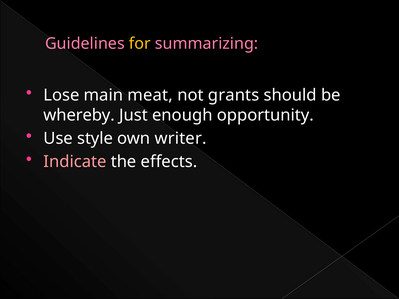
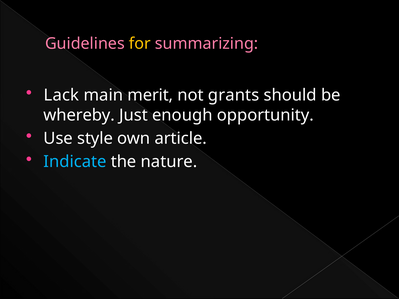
Lose: Lose -> Lack
meat: meat -> merit
writer: writer -> article
Indicate colour: pink -> light blue
effects: effects -> nature
